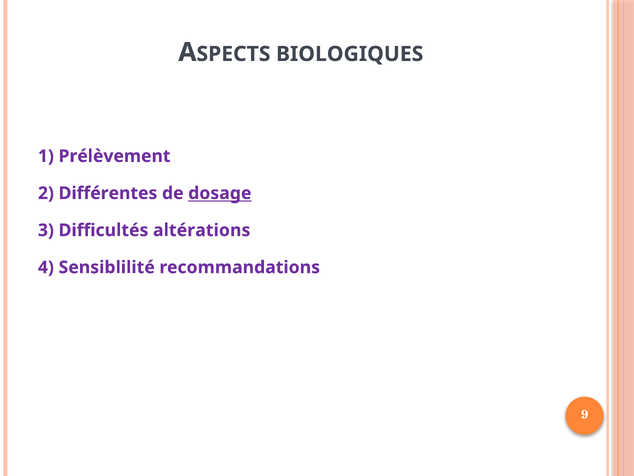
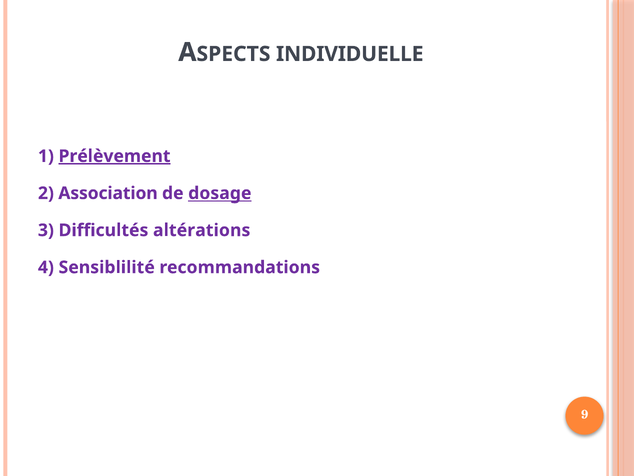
BIOLOGIQUES: BIOLOGIQUES -> INDIVIDUELLE
Prélèvement underline: none -> present
Différentes: Différentes -> Association
